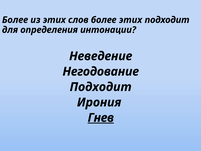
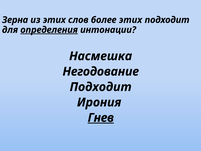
Более at (15, 20): Более -> Зерна
определения underline: none -> present
Неведение: Неведение -> Насмешка
